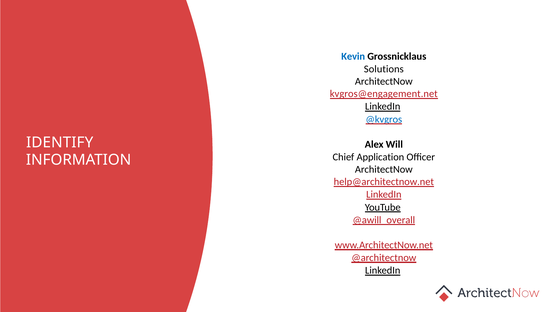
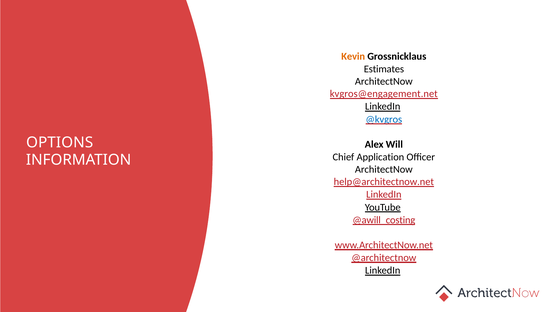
Kevin colour: blue -> orange
Solutions: Solutions -> Estimates
IDENTIFY: IDENTIFY -> OPTIONS
@awill_overall: @awill_overall -> @awill_costing
